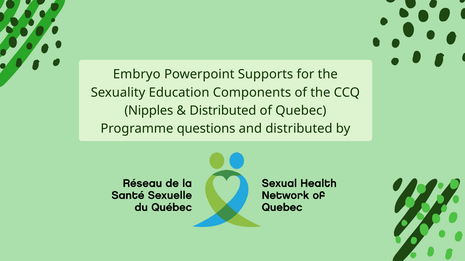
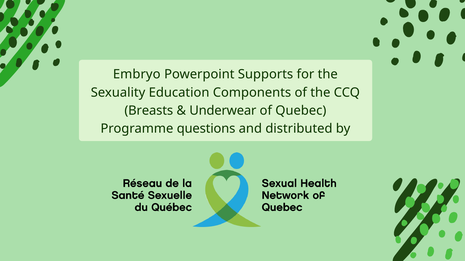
Nipples: Nipples -> Breasts
Distributed at (223, 111): Distributed -> Underwear
